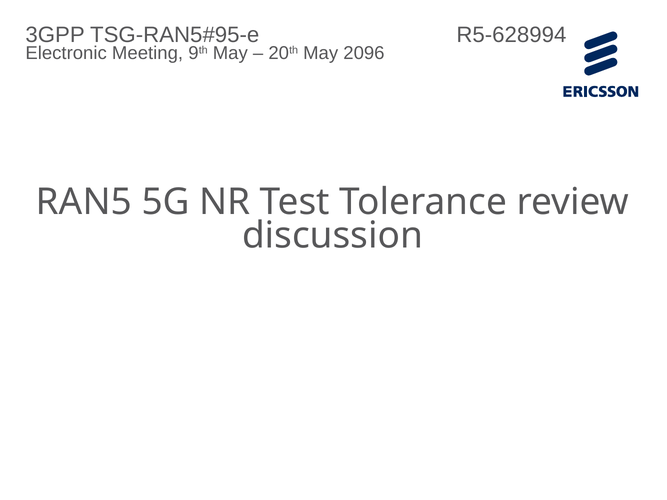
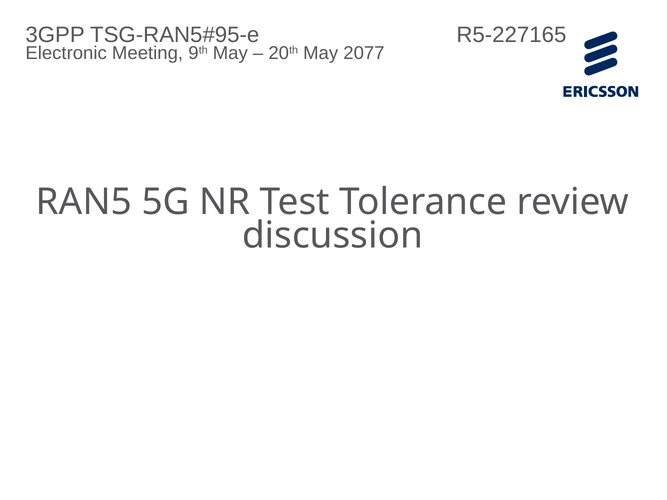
R5-628994: R5-628994 -> R5-227165
2096: 2096 -> 2077
